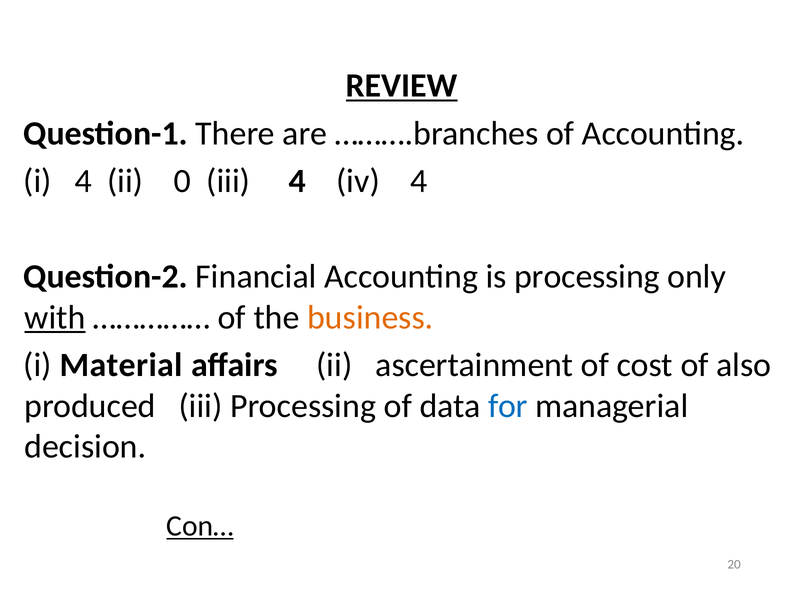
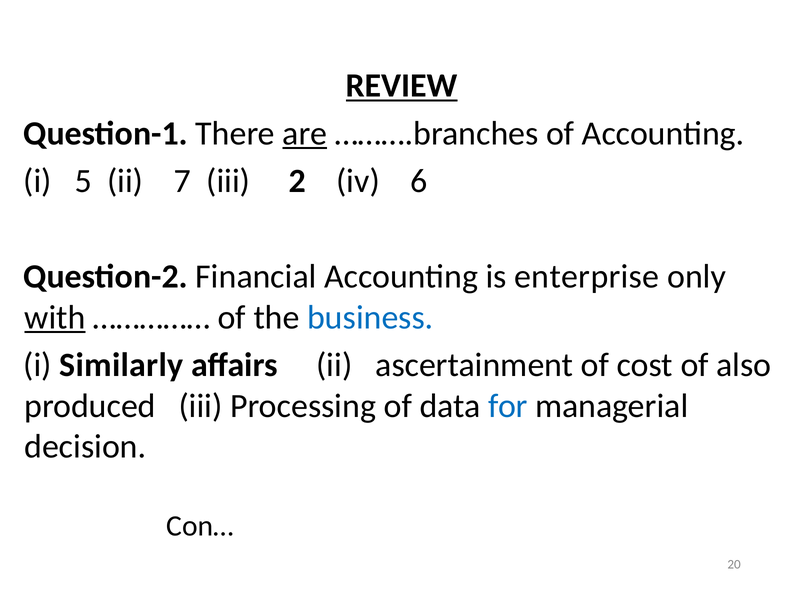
are underline: none -> present
i 4: 4 -> 5
0: 0 -> 7
iii 4: 4 -> 2
iv 4: 4 -> 6
is processing: processing -> enterprise
business colour: orange -> blue
Material: Material -> Similarly
Con… underline: present -> none
